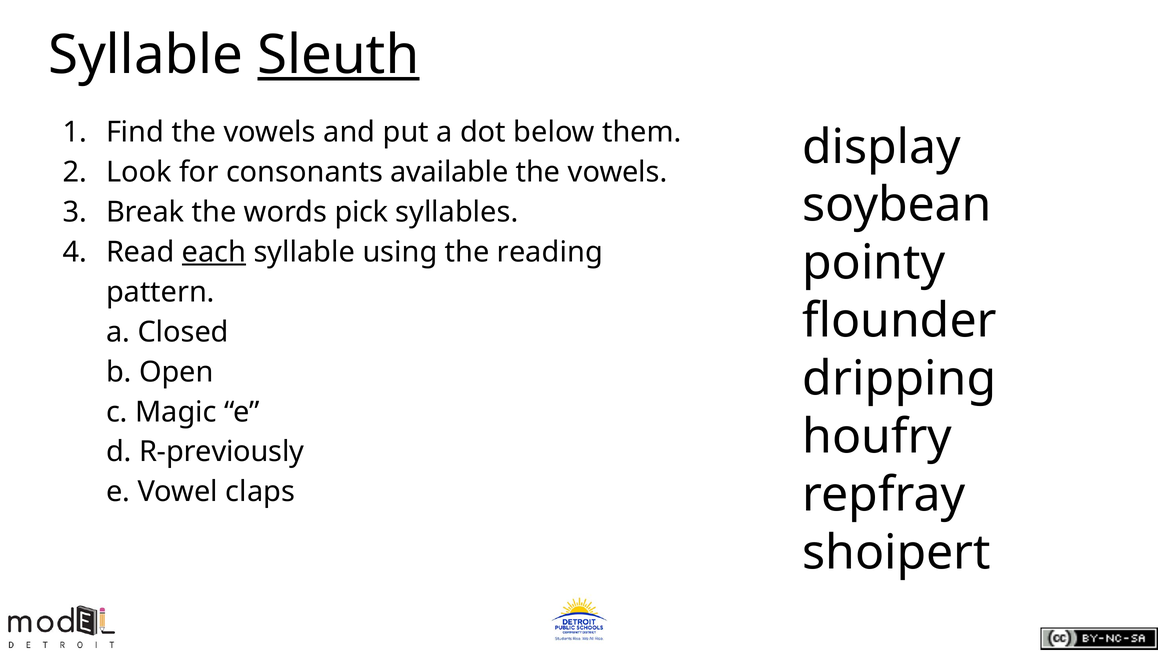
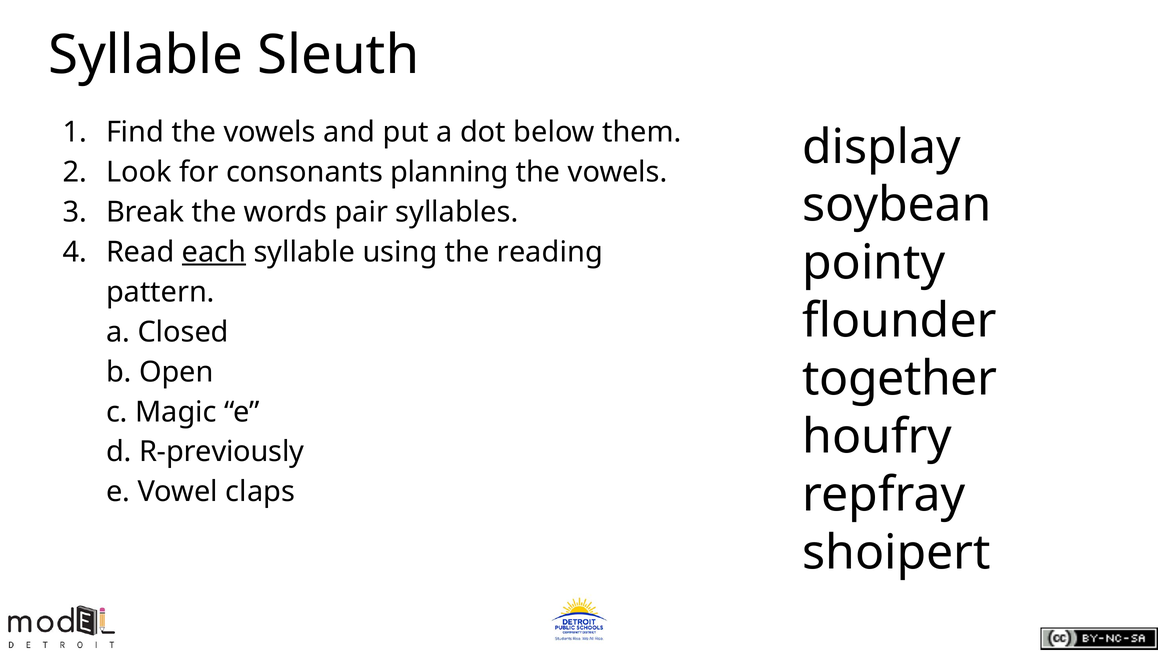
Sleuth underline: present -> none
available: available -> planning
pick: pick -> pair
dripping: dripping -> together
